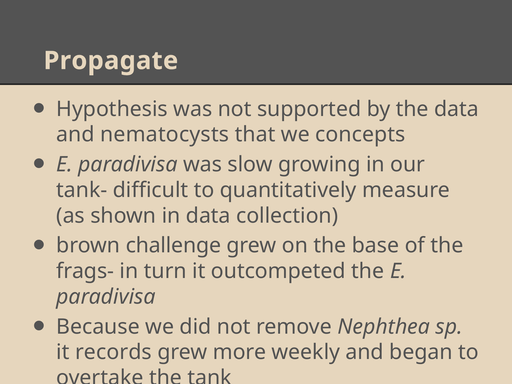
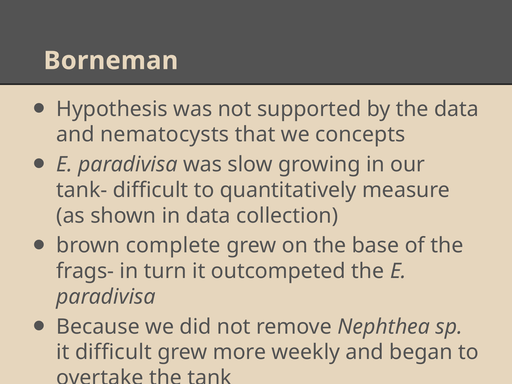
Propagate: Propagate -> Borneman
challenge: challenge -> complete
it records: records -> difficult
